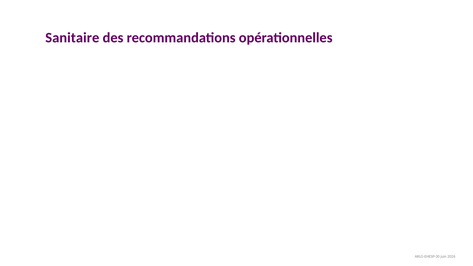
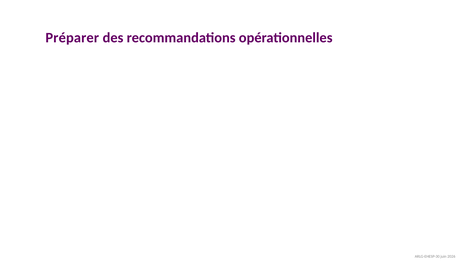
Sanitaire: Sanitaire -> Préparer
